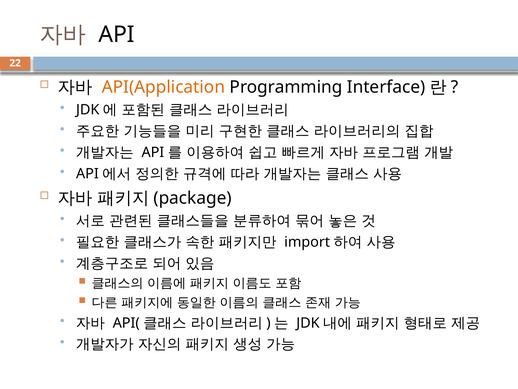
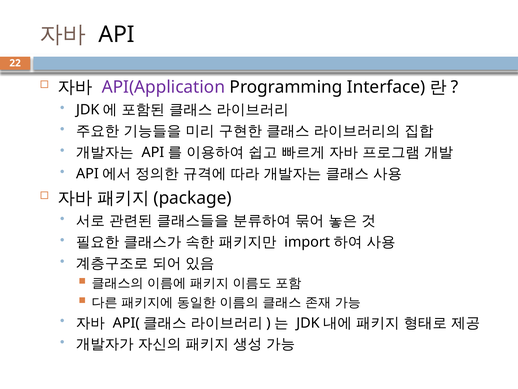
API(Application colour: orange -> purple
